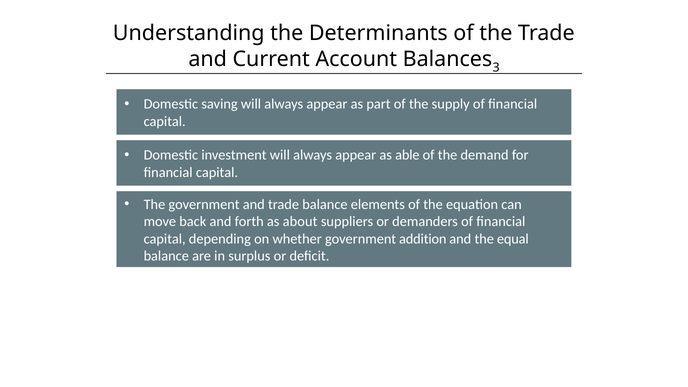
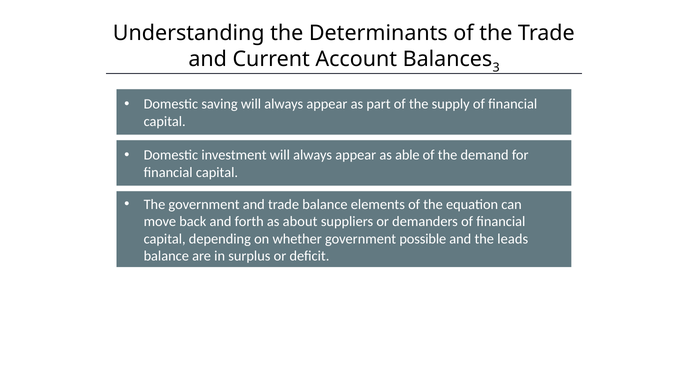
addition: addition -> possible
equal: equal -> leads
